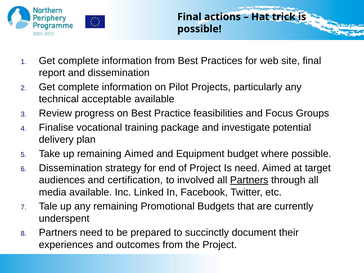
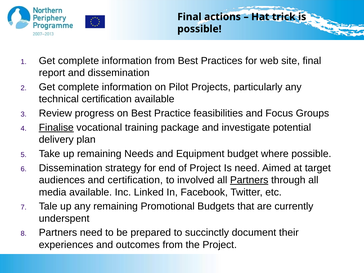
technical acceptable: acceptable -> certification
Finalise underline: none -> present
remaining Aimed: Aimed -> Needs
